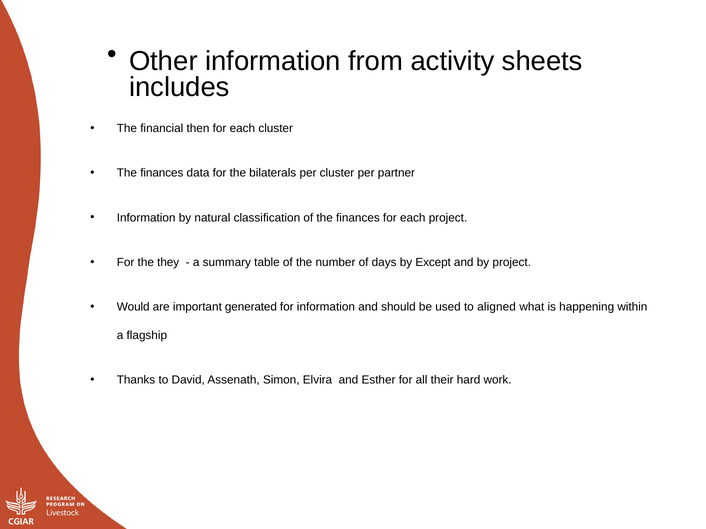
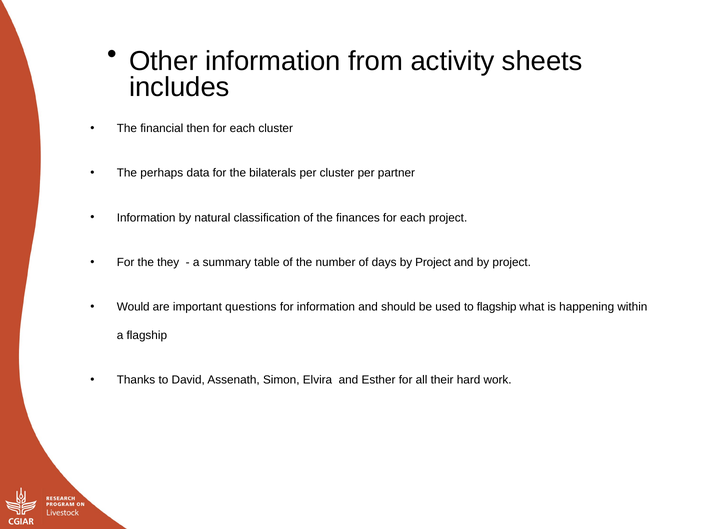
finances at (162, 173): finances -> perhaps
days by Except: Except -> Project
generated: generated -> questions
to aligned: aligned -> flagship
